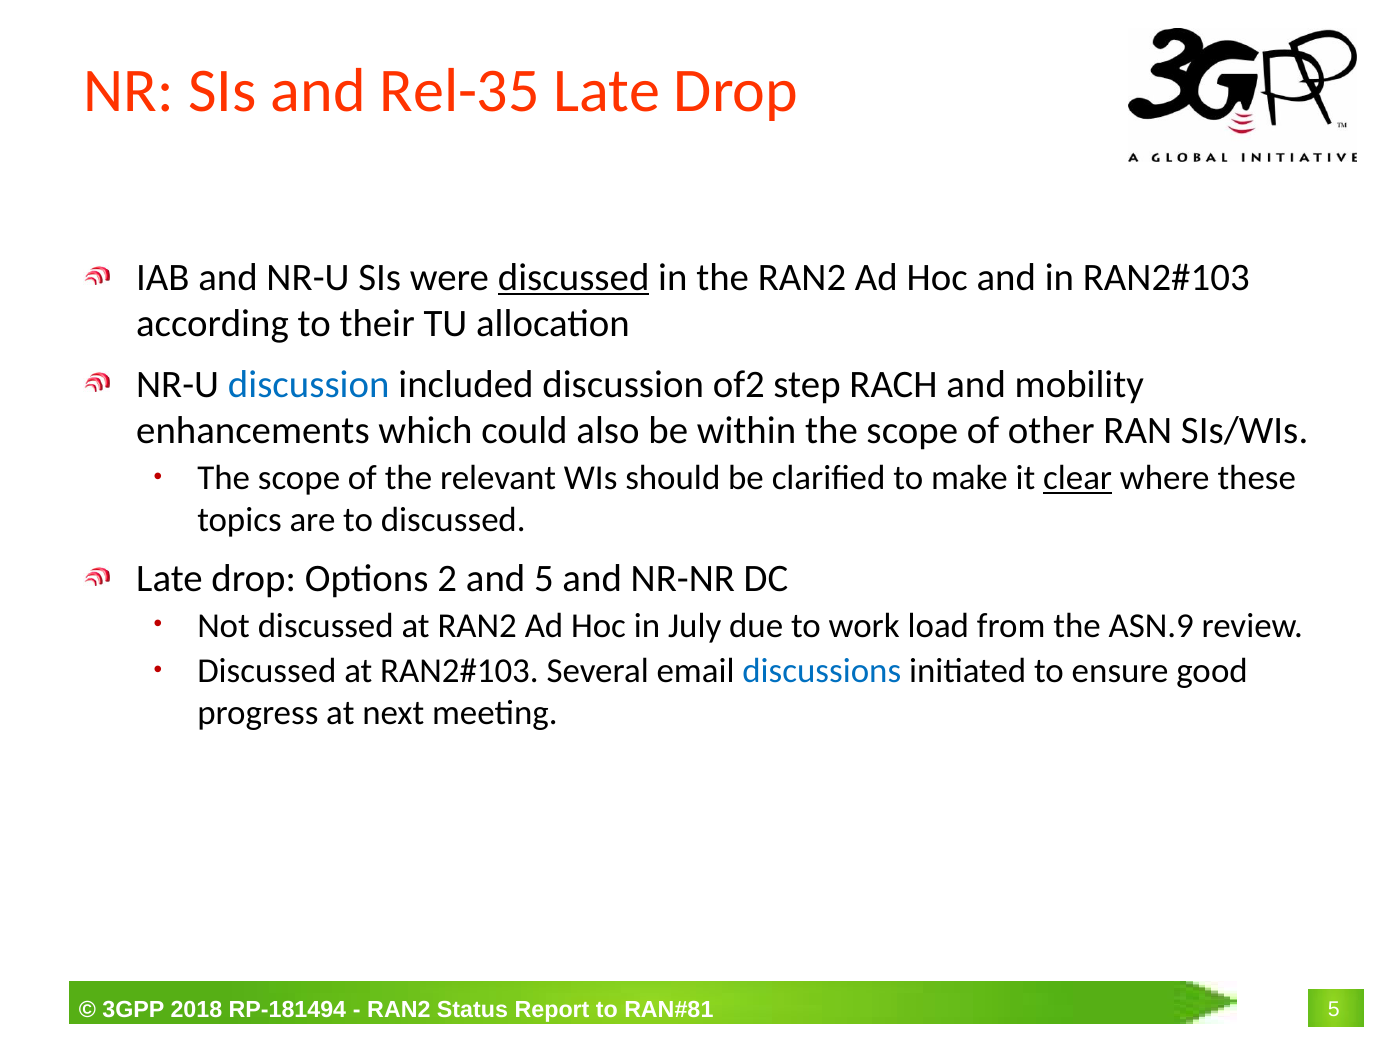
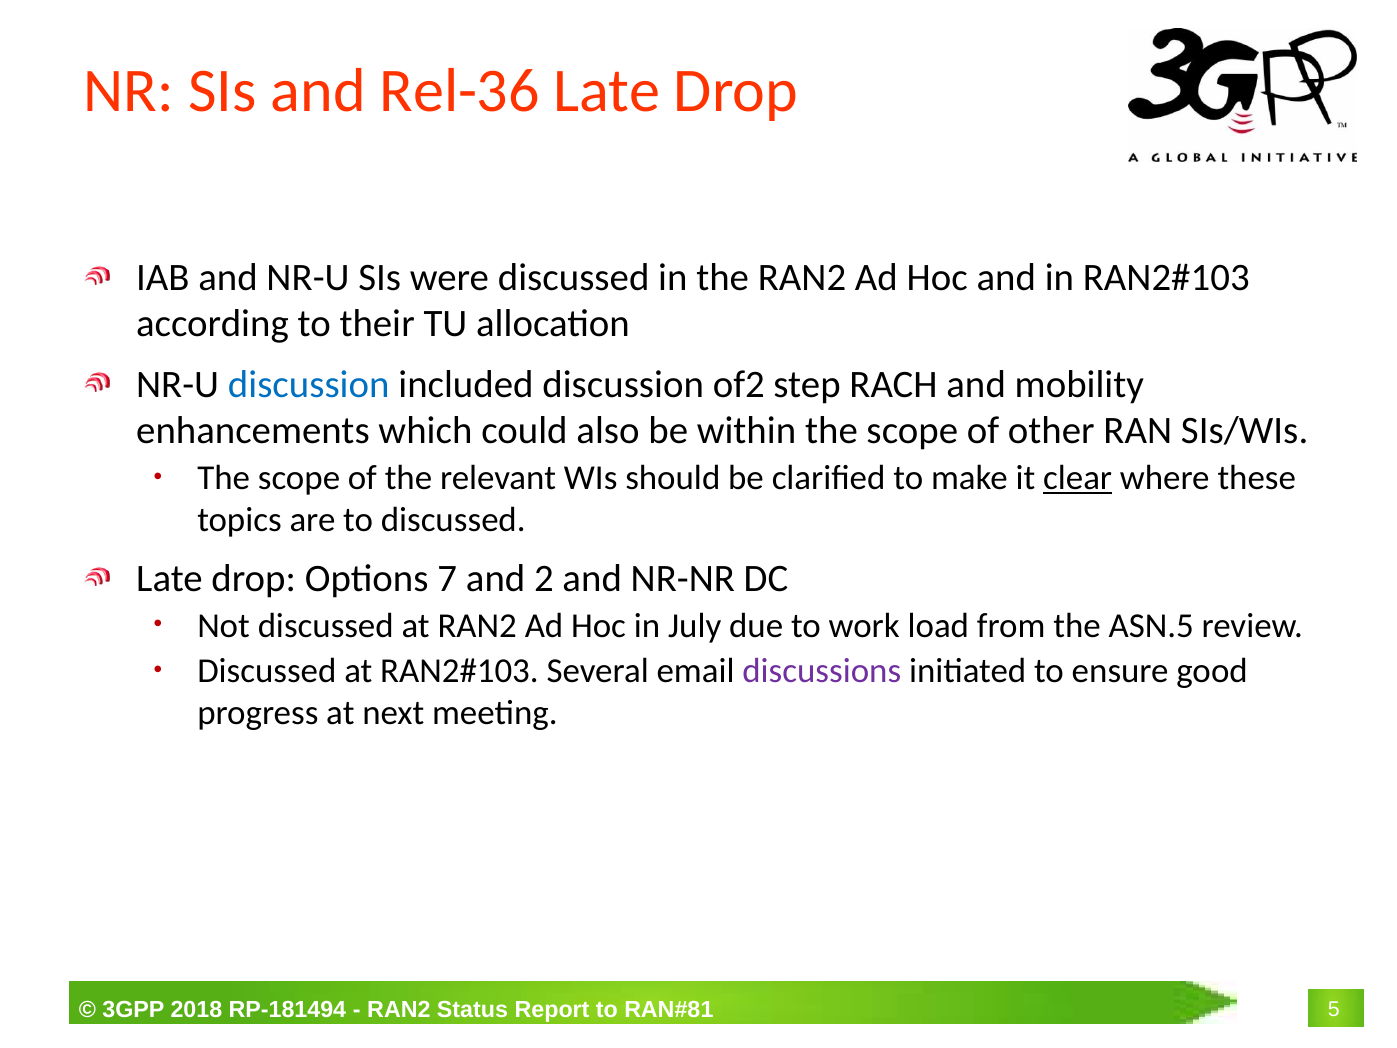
Rel-35: Rel-35 -> Rel-36
discussed at (574, 277) underline: present -> none
2: 2 -> 7
and 5: 5 -> 2
ASN.9: ASN.9 -> ASN.5
discussions colour: blue -> purple
